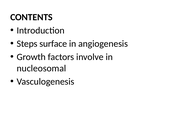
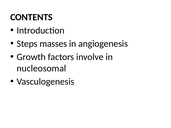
surface: surface -> masses
